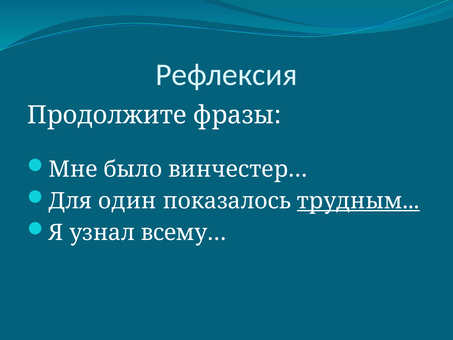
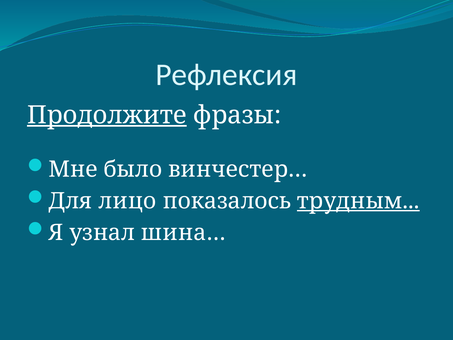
Продолжите underline: none -> present
один: один -> лицо
всему…: всему… -> шина…
